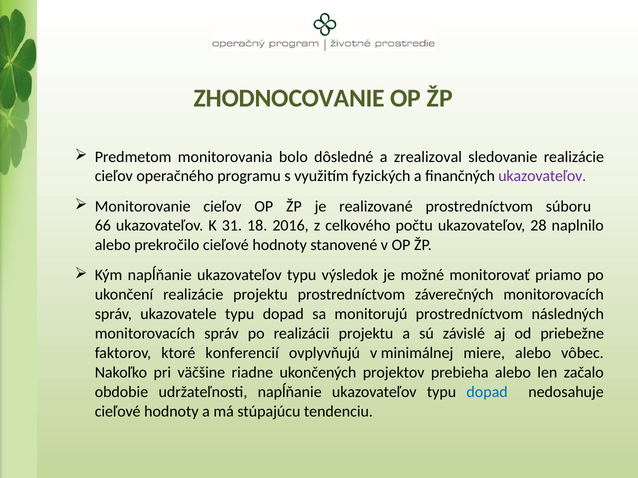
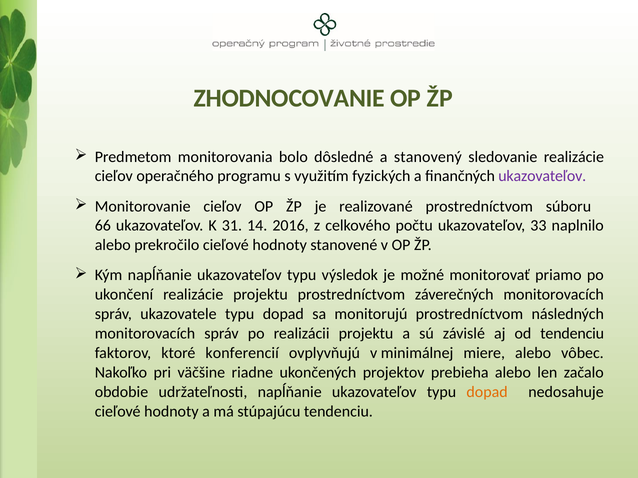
zrealizoval: zrealizoval -> stanovený
18: 18 -> 14
28: 28 -> 33
od priebežne: priebežne -> tendenciu
dopad at (487, 392) colour: blue -> orange
